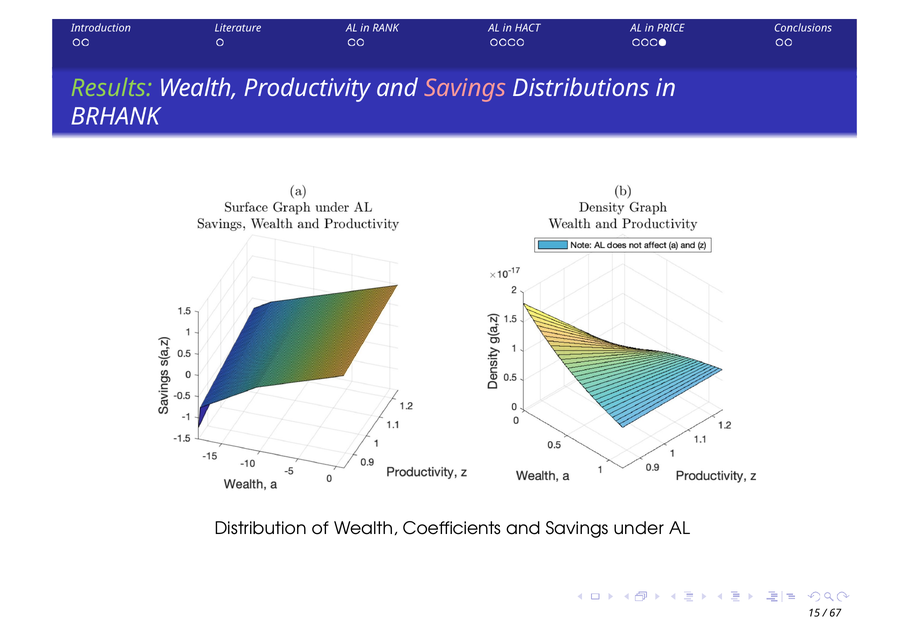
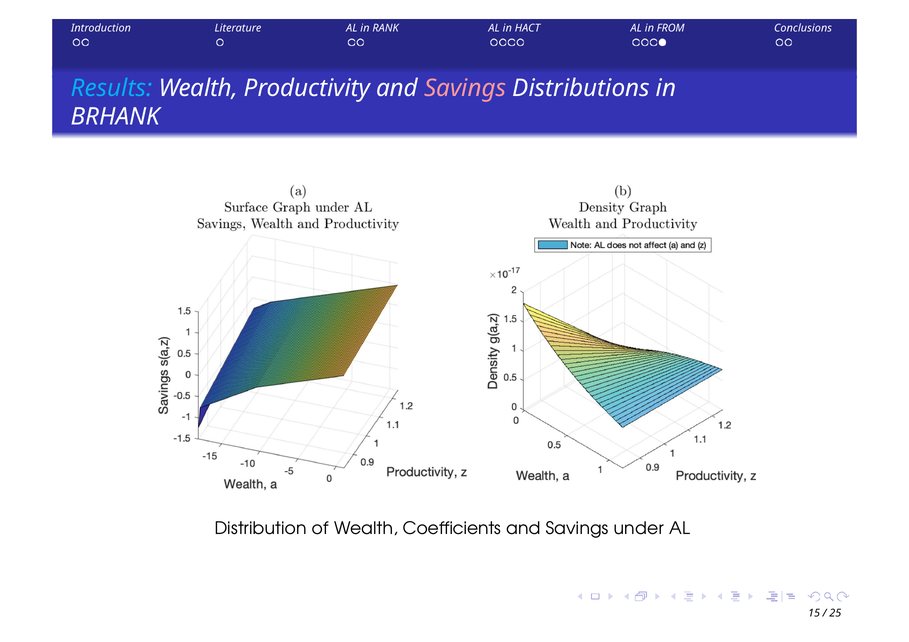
PRICE: PRICE -> FROM
Results colour: light green -> light blue
67: 67 -> 25
